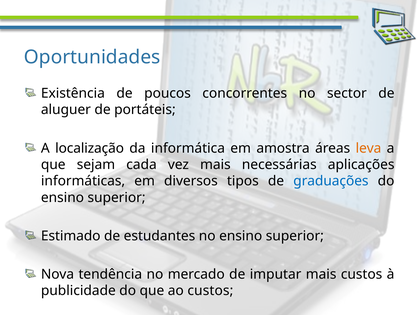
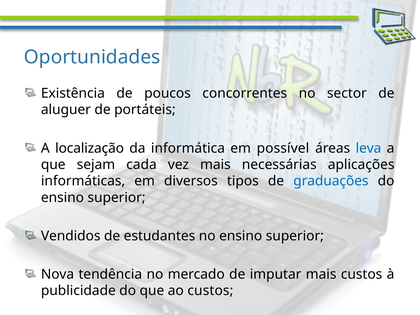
amostra: amostra -> possível
leva colour: orange -> blue
Estimado: Estimado -> Vendidos
